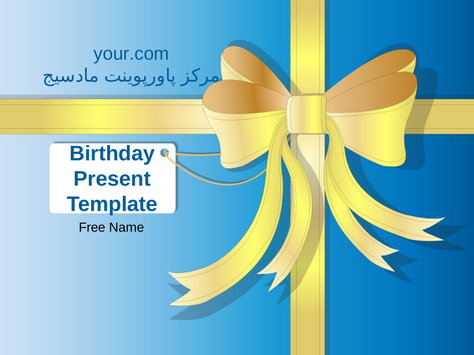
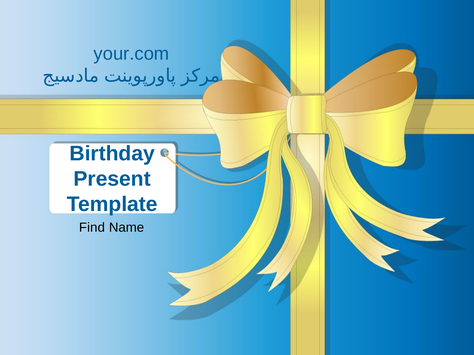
Free: Free -> Find
